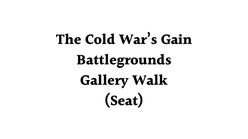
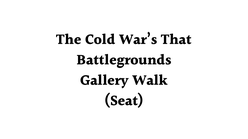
Gain: Gain -> That
